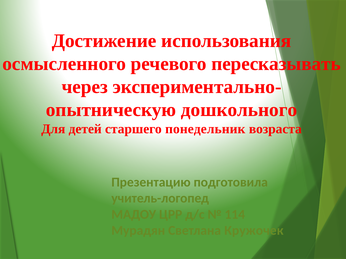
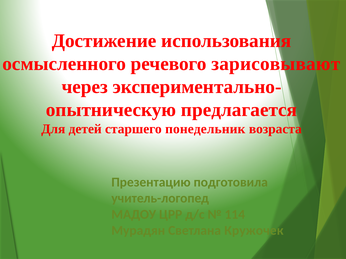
пересказывать: пересказывать -> зарисовывают
дошкольного: дошкольного -> предлагается
